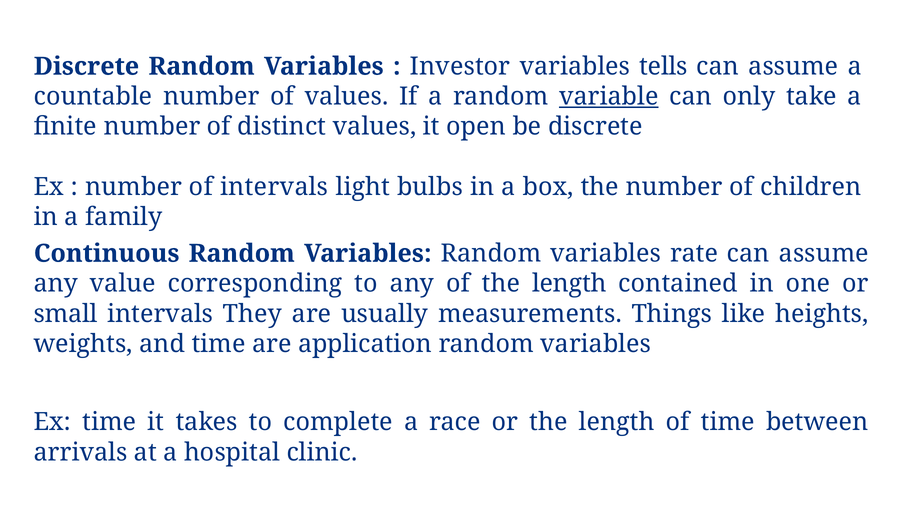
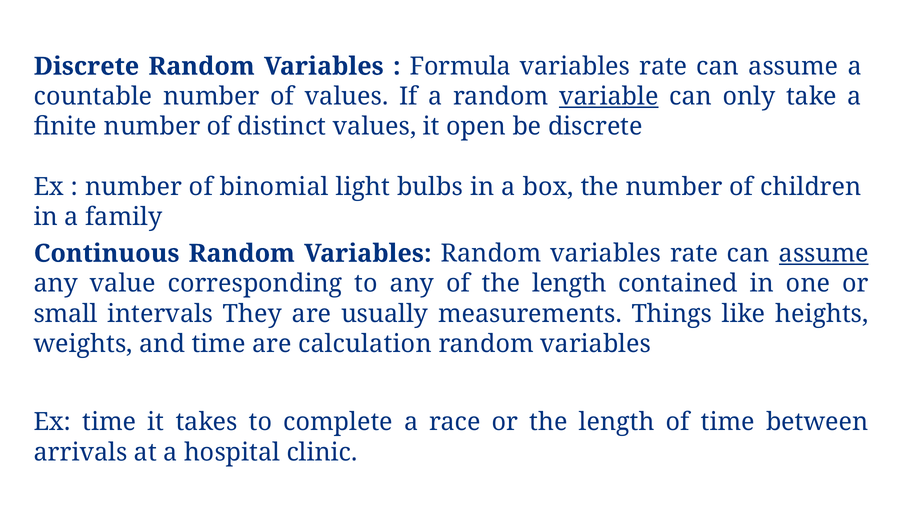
Investor: Investor -> Formula
tells at (663, 66): tells -> rate
of intervals: intervals -> binomial
assume at (824, 253) underline: none -> present
application: application -> calculation
